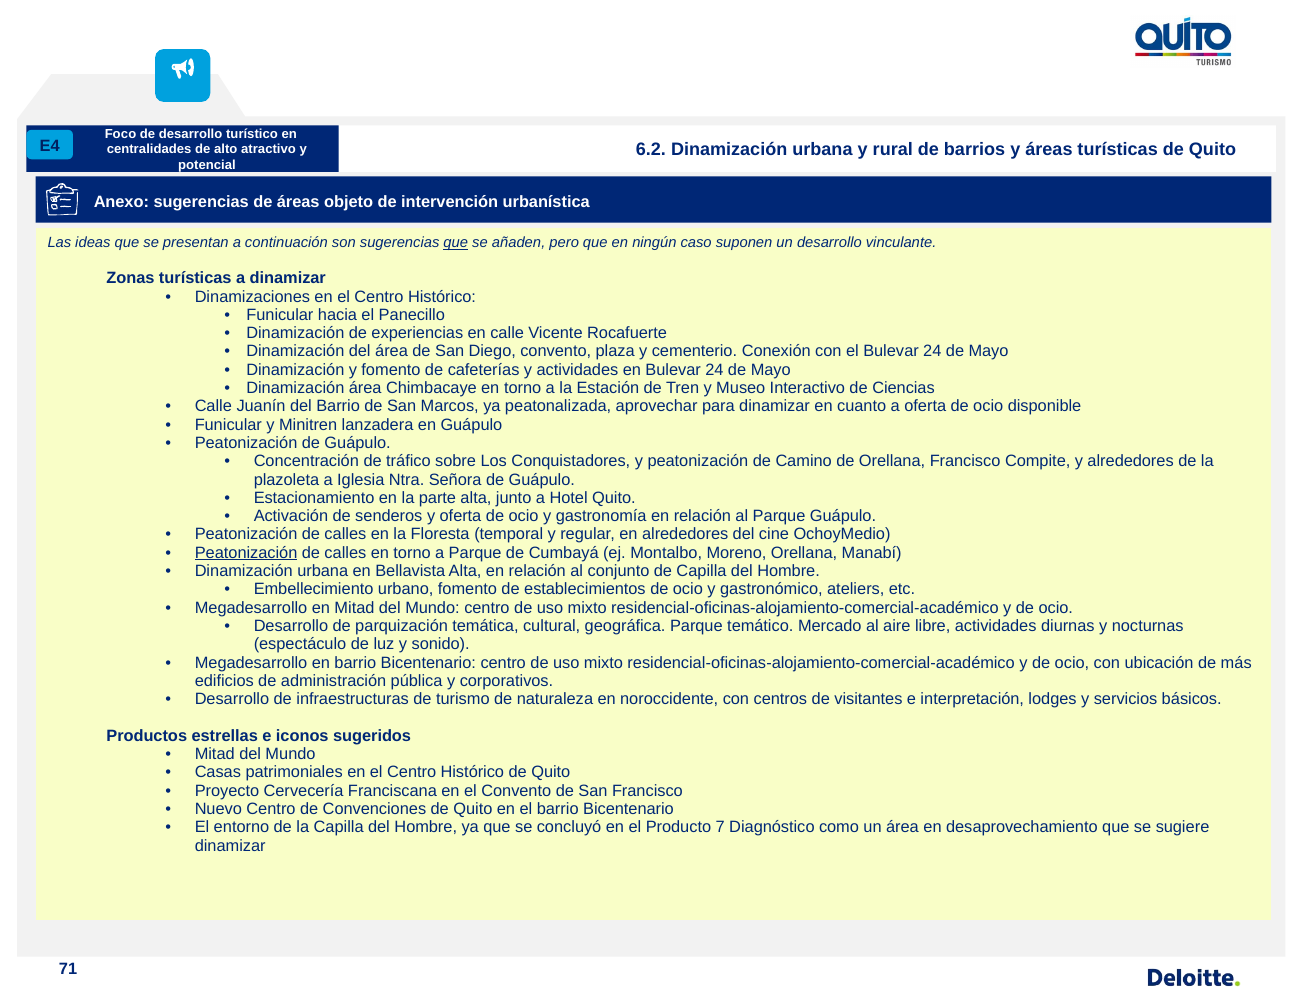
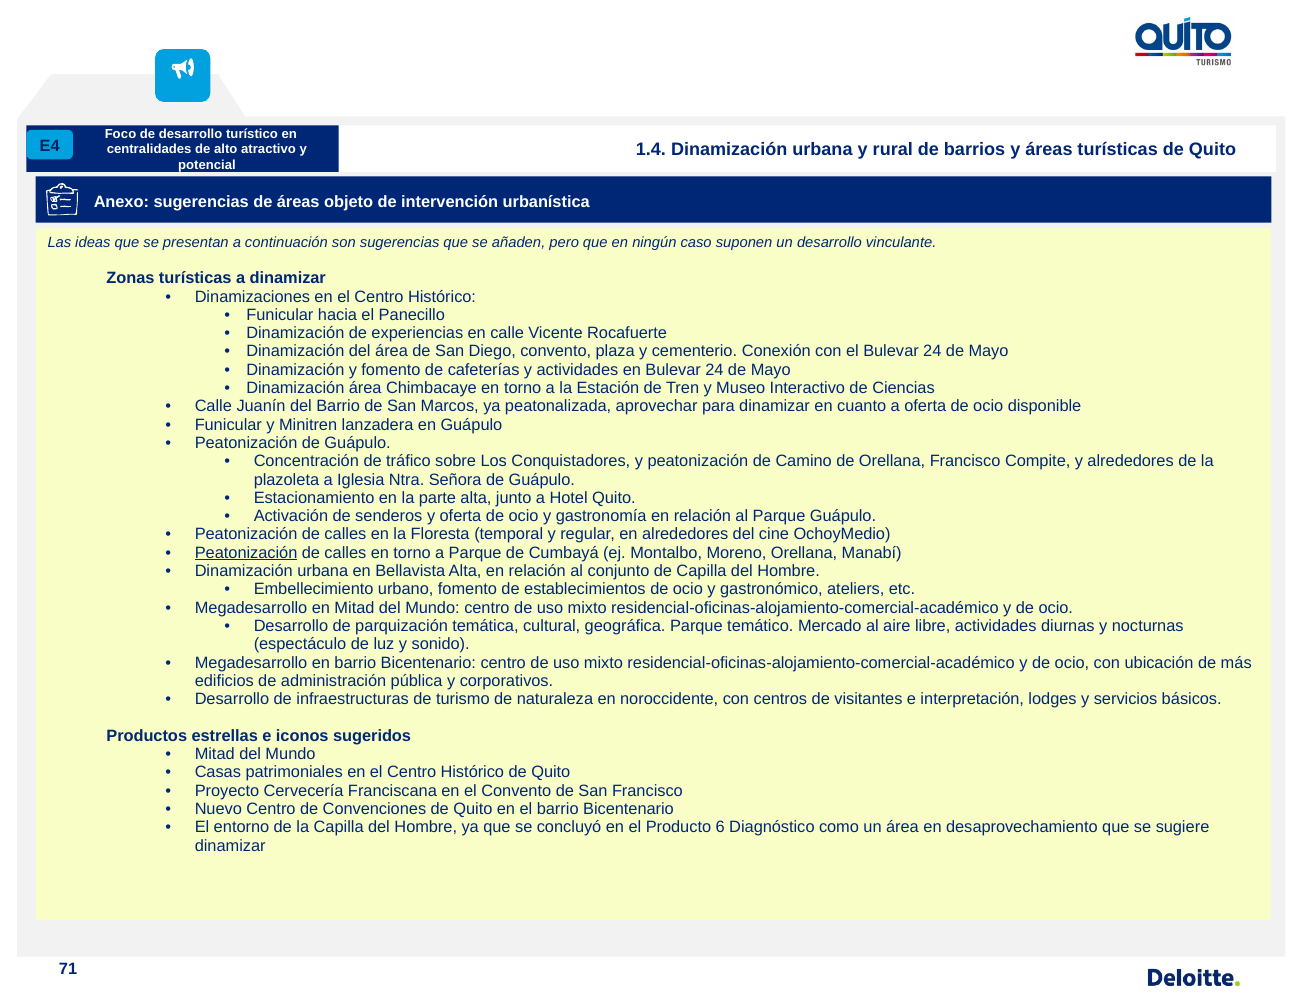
6.2: 6.2 -> 1.4
que at (456, 243) underline: present -> none
7: 7 -> 6
